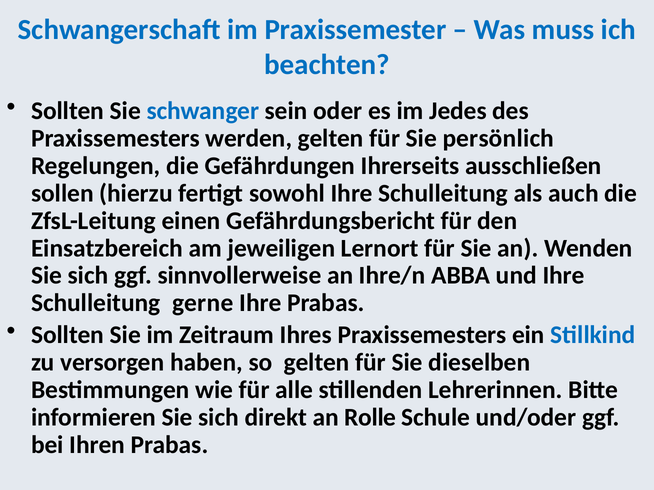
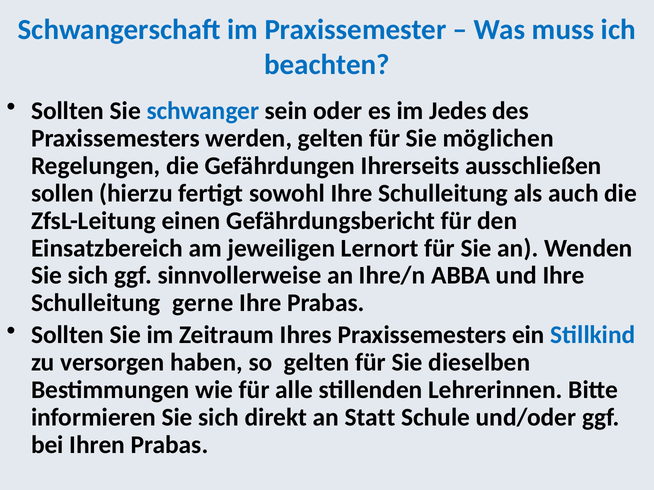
persönlich: persönlich -> möglichen
Rolle: Rolle -> Statt
